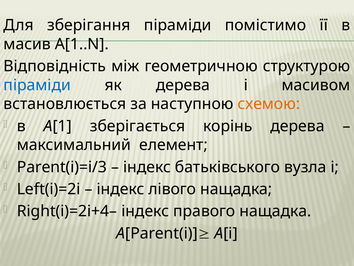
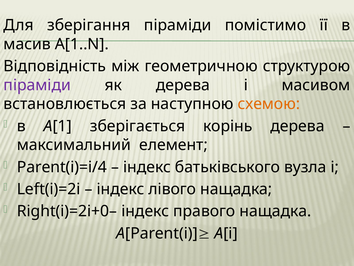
піраміди at (37, 85) colour: blue -> purple
Parent(i)=i/3: Parent(i)=i/3 -> Parent(i)=i/4
Right(i)=2i+4–: Right(i)=2i+4– -> Right(i)=2i+0–
